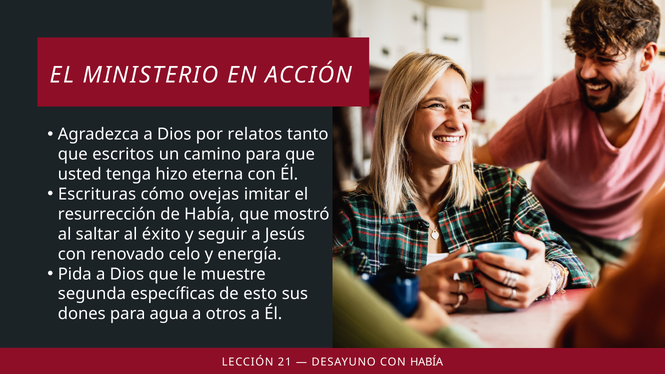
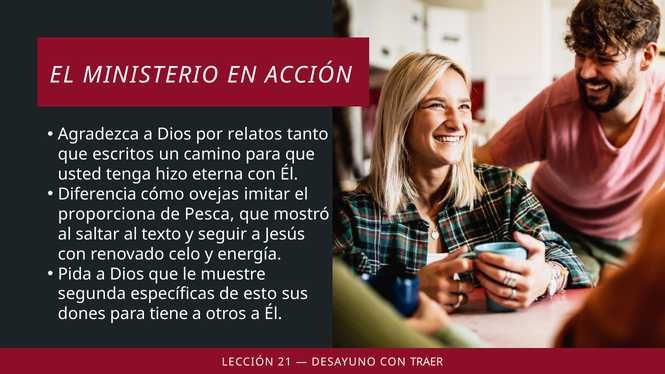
Escrituras: Escrituras -> Diferencia
resurrección: resurrección -> proporciona
de Había: Había -> Pesca
éxito: éxito -> texto
agua: agua -> tiene
CON HABÍA: HABÍA -> TRAER
